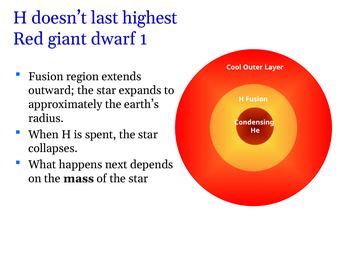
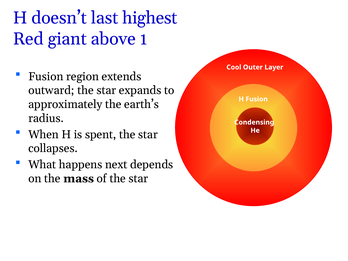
dwarf: dwarf -> above
